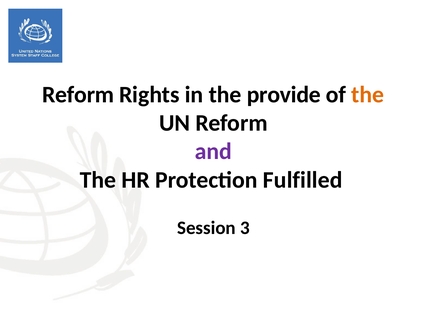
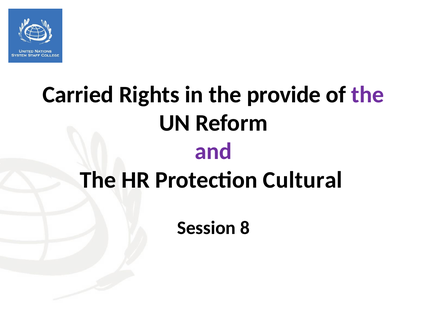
Reform at (78, 95): Reform -> Carried
the at (368, 95) colour: orange -> purple
Fulfilled: Fulfilled -> Cultural
3: 3 -> 8
